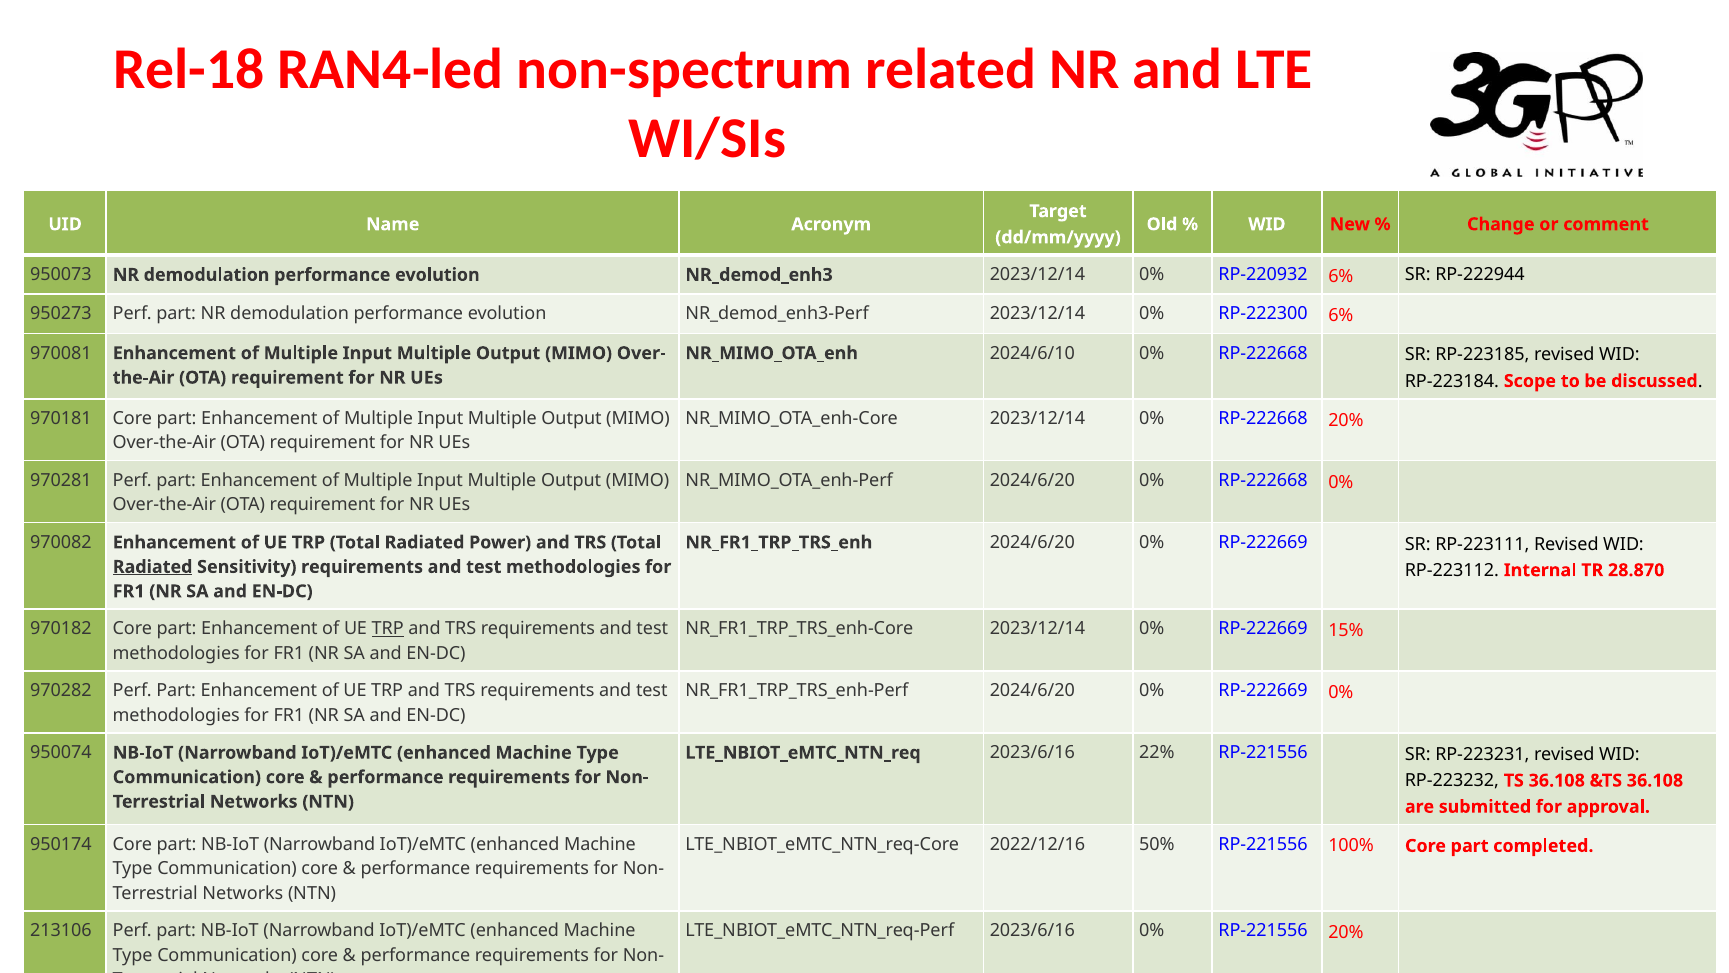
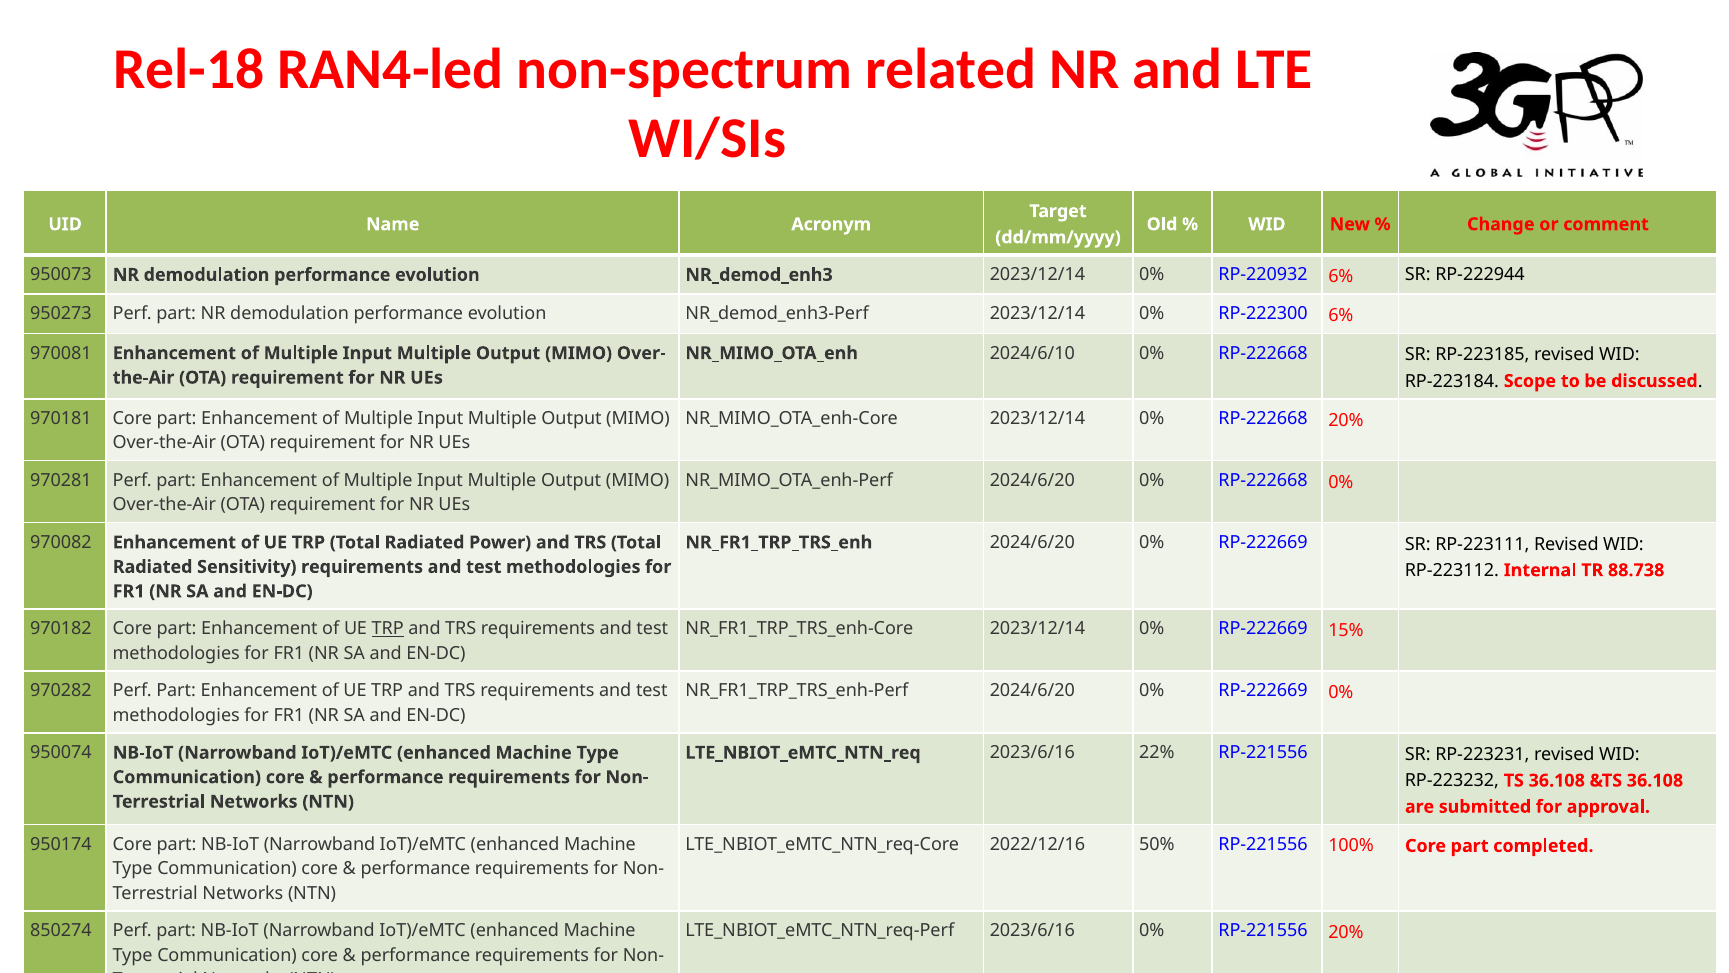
Radiated at (153, 567) underline: present -> none
28.870: 28.870 -> 88.738
213106: 213106 -> 850274
